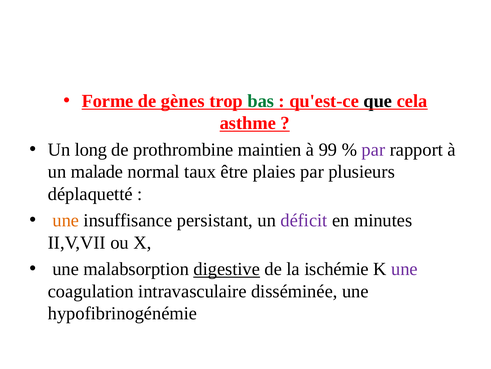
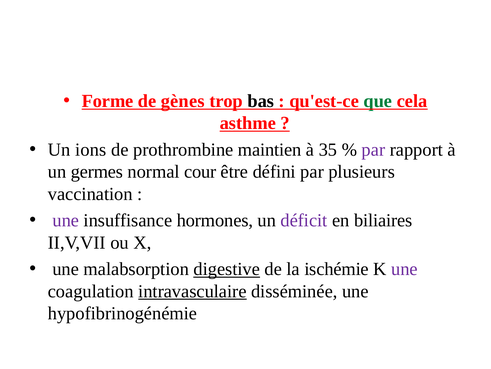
bas colour: green -> black
que colour: black -> green
long: long -> ions
99: 99 -> 35
malade: malade -> germes
taux: taux -> cour
plaies: plaies -> défini
déplaquetté: déplaquetté -> vaccination
une at (66, 220) colour: orange -> purple
persistant: persistant -> hormones
minutes: minutes -> biliaires
intravasculaire underline: none -> present
